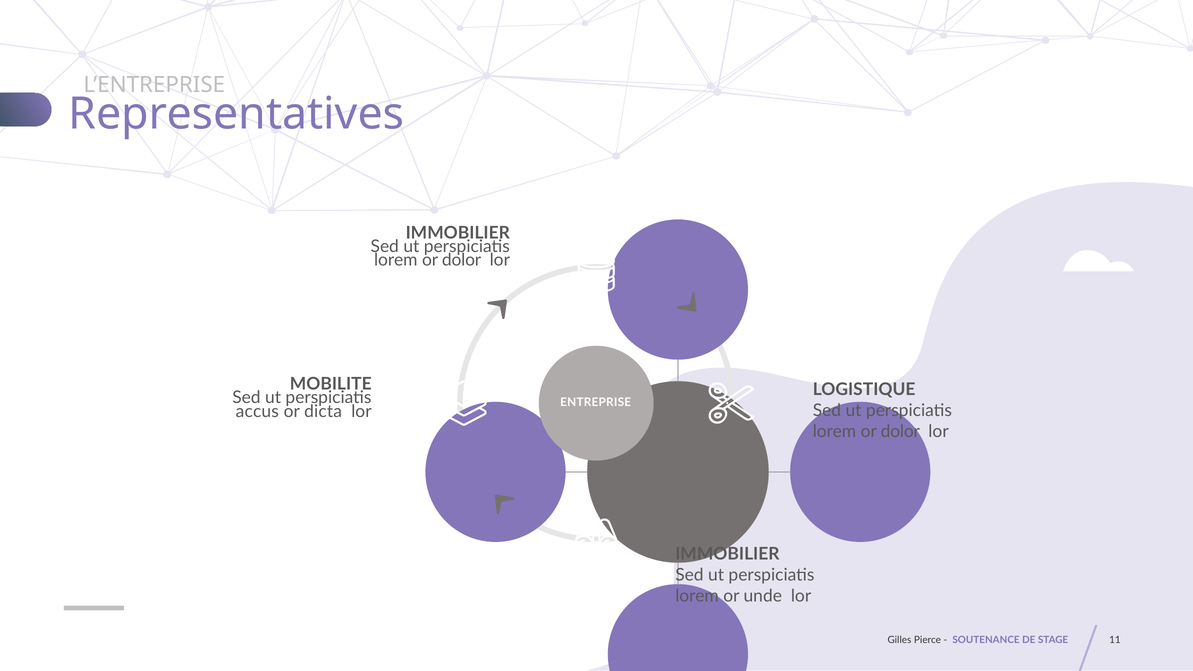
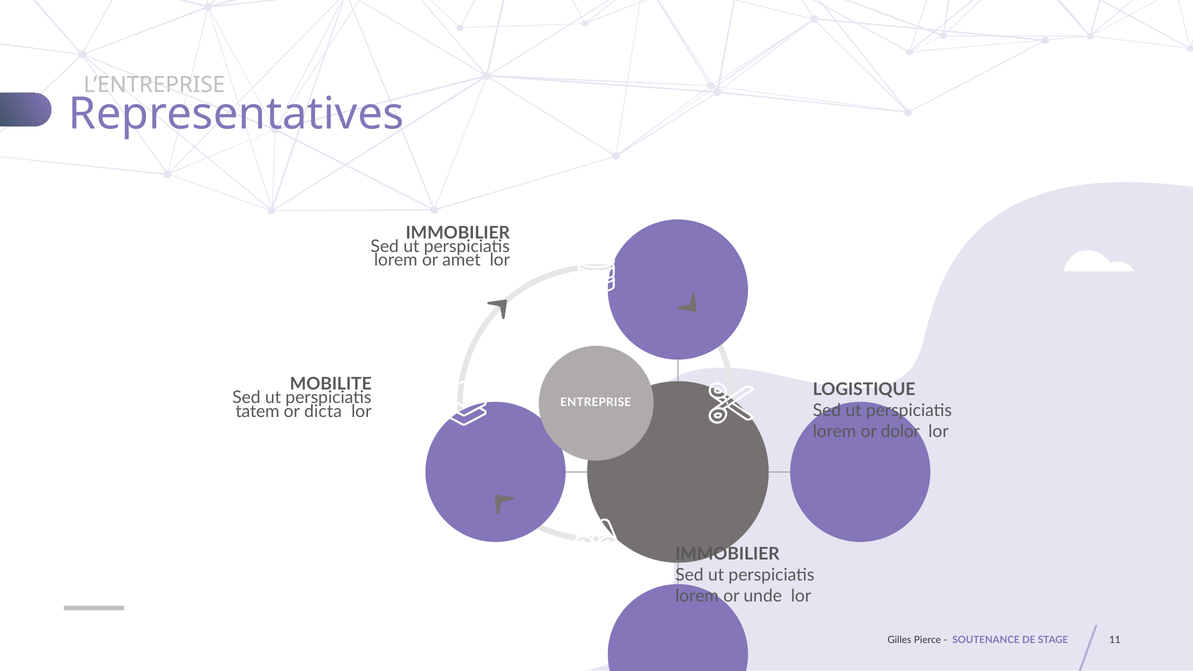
dolor at (462, 260): dolor -> amet
accus: accus -> tatem
